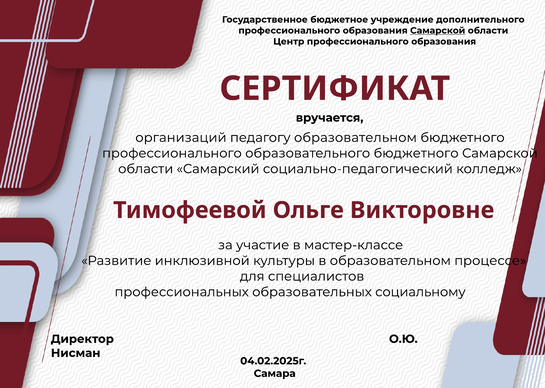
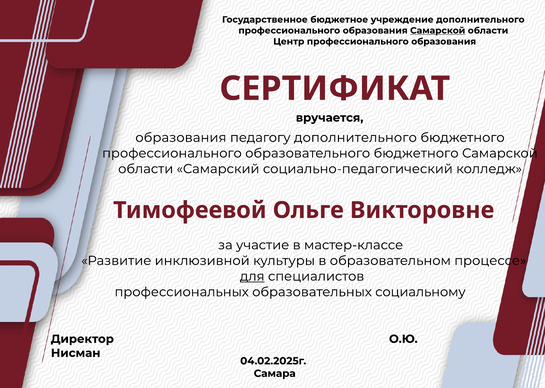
организаций at (181, 138): организаций -> образования
педагогу образовательном: образовательном -> дополнительного
для underline: none -> present
